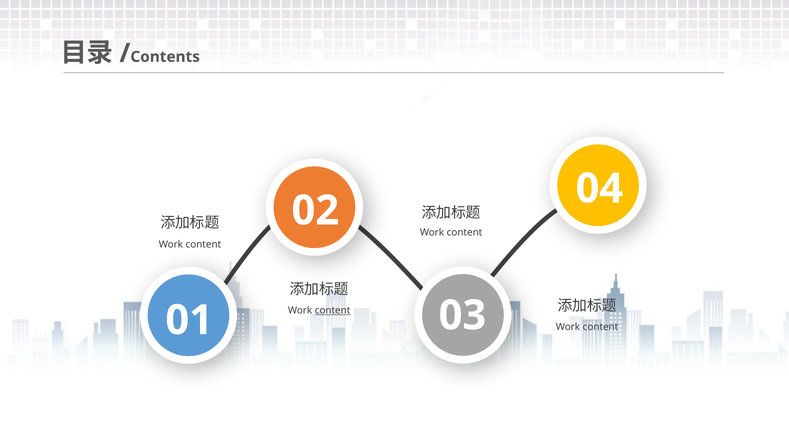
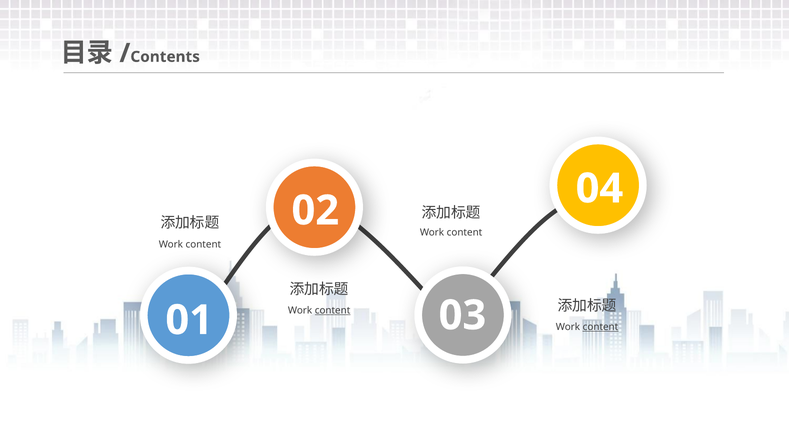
content at (601, 327) underline: none -> present
